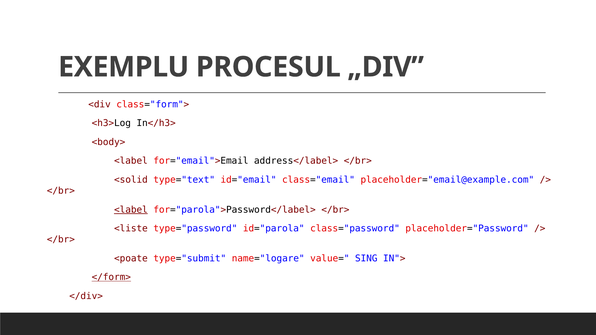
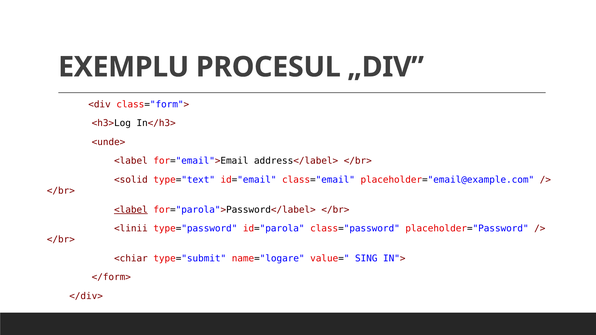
<body>: <body> -> <unde>
<liste: <liste -> <linii
<poate: <poate -> <chiar
</form> underline: present -> none
